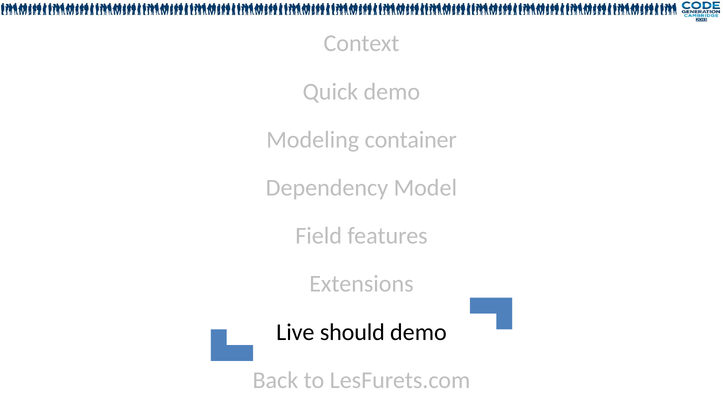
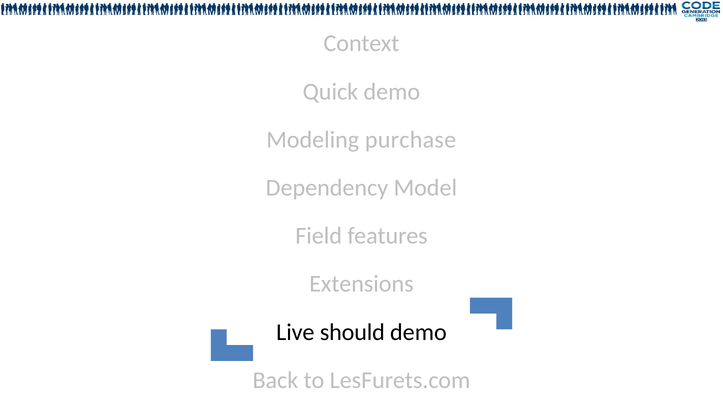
container: container -> purchase
